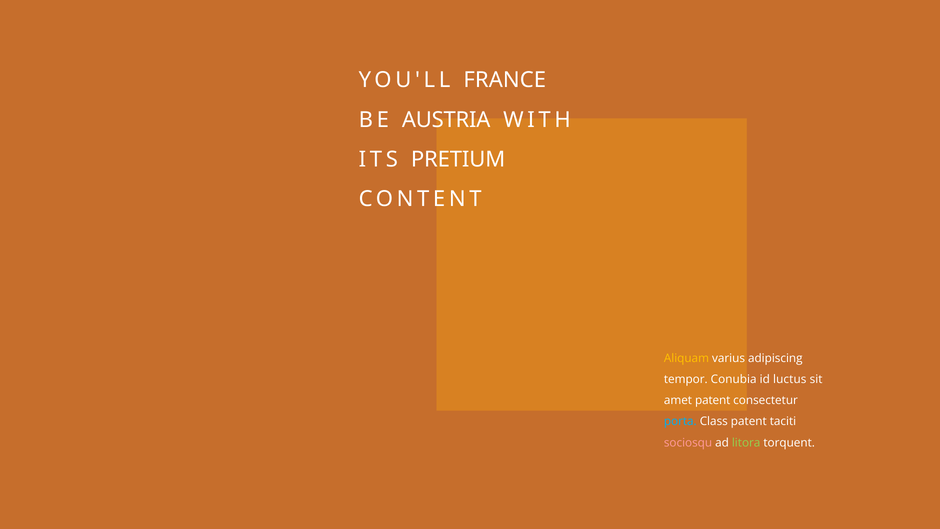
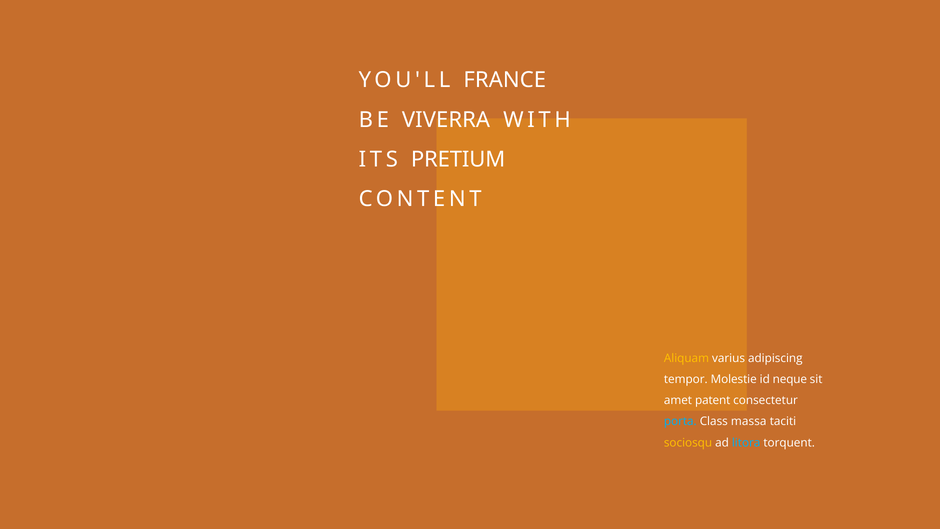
AUSTRIA: AUSTRIA -> VIVERRA
Conubia: Conubia -> Molestie
luctus: luctus -> neque
Class patent: patent -> massa
sociosqu colour: pink -> yellow
litora colour: light green -> light blue
